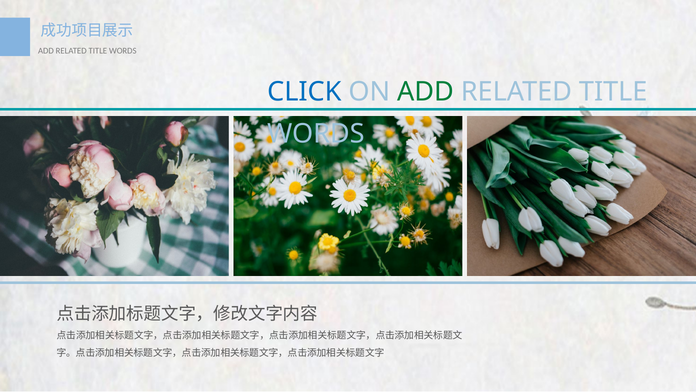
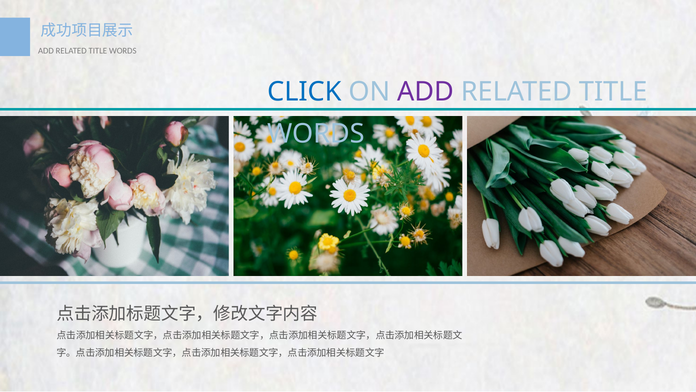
ADD at (425, 92) colour: green -> purple
